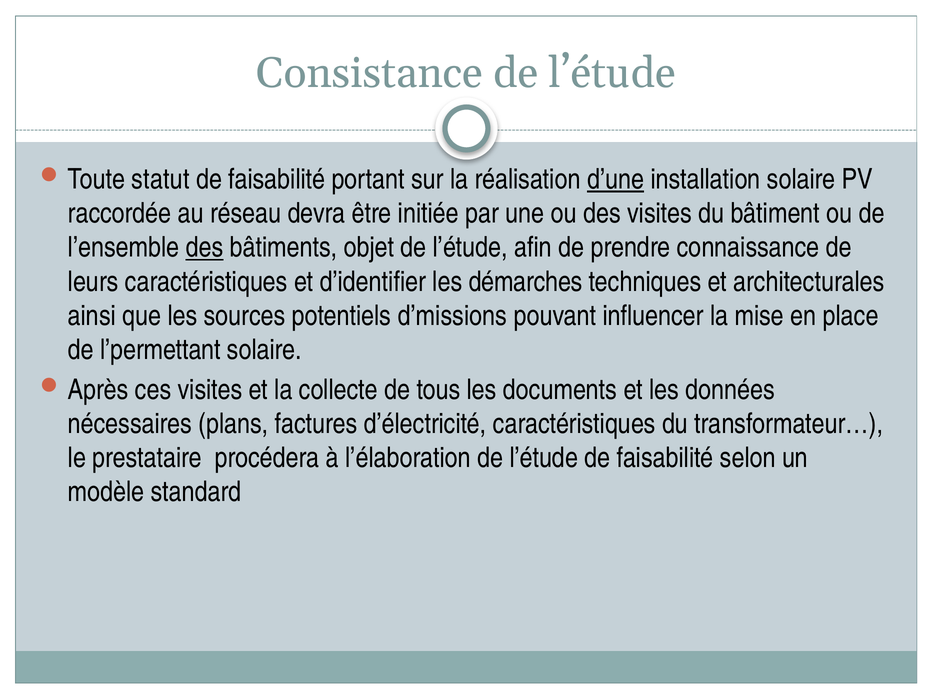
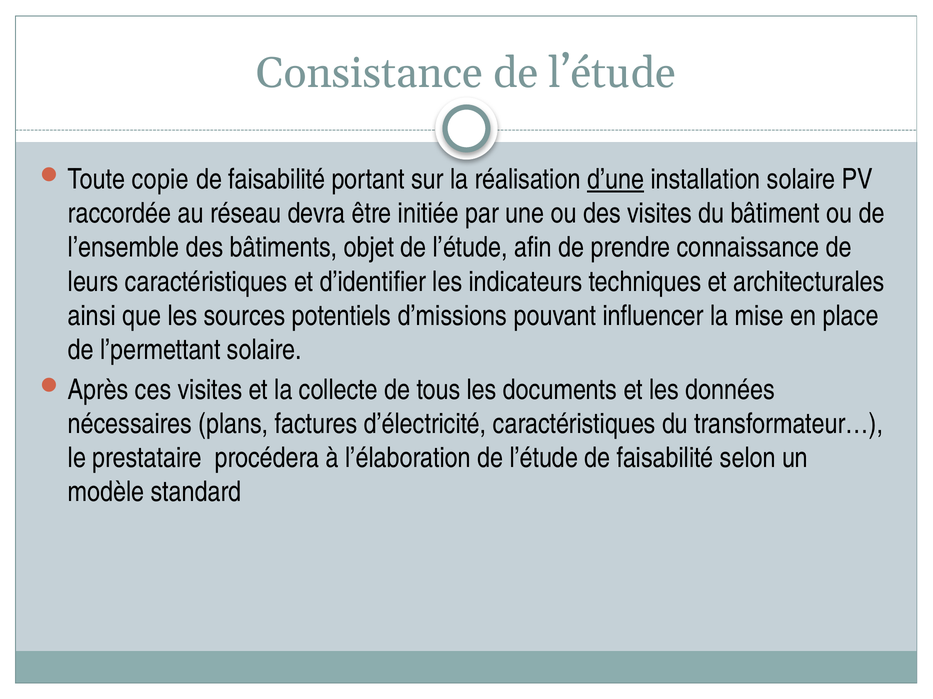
statut: statut -> copie
des at (205, 248) underline: present -> none
démarches: démarches -> indicateurs
